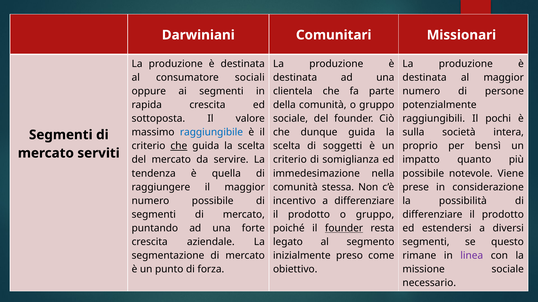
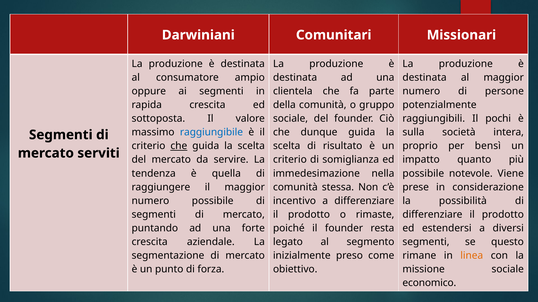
sociali: sociali -> ampio
soggetti: soggetti -> risultato
prodotto o gruppo: gruppo -> rimaste
founder at (344, 229) underline: present -> none
linea colour: purple -> orange
necessario: necessario -> economico
